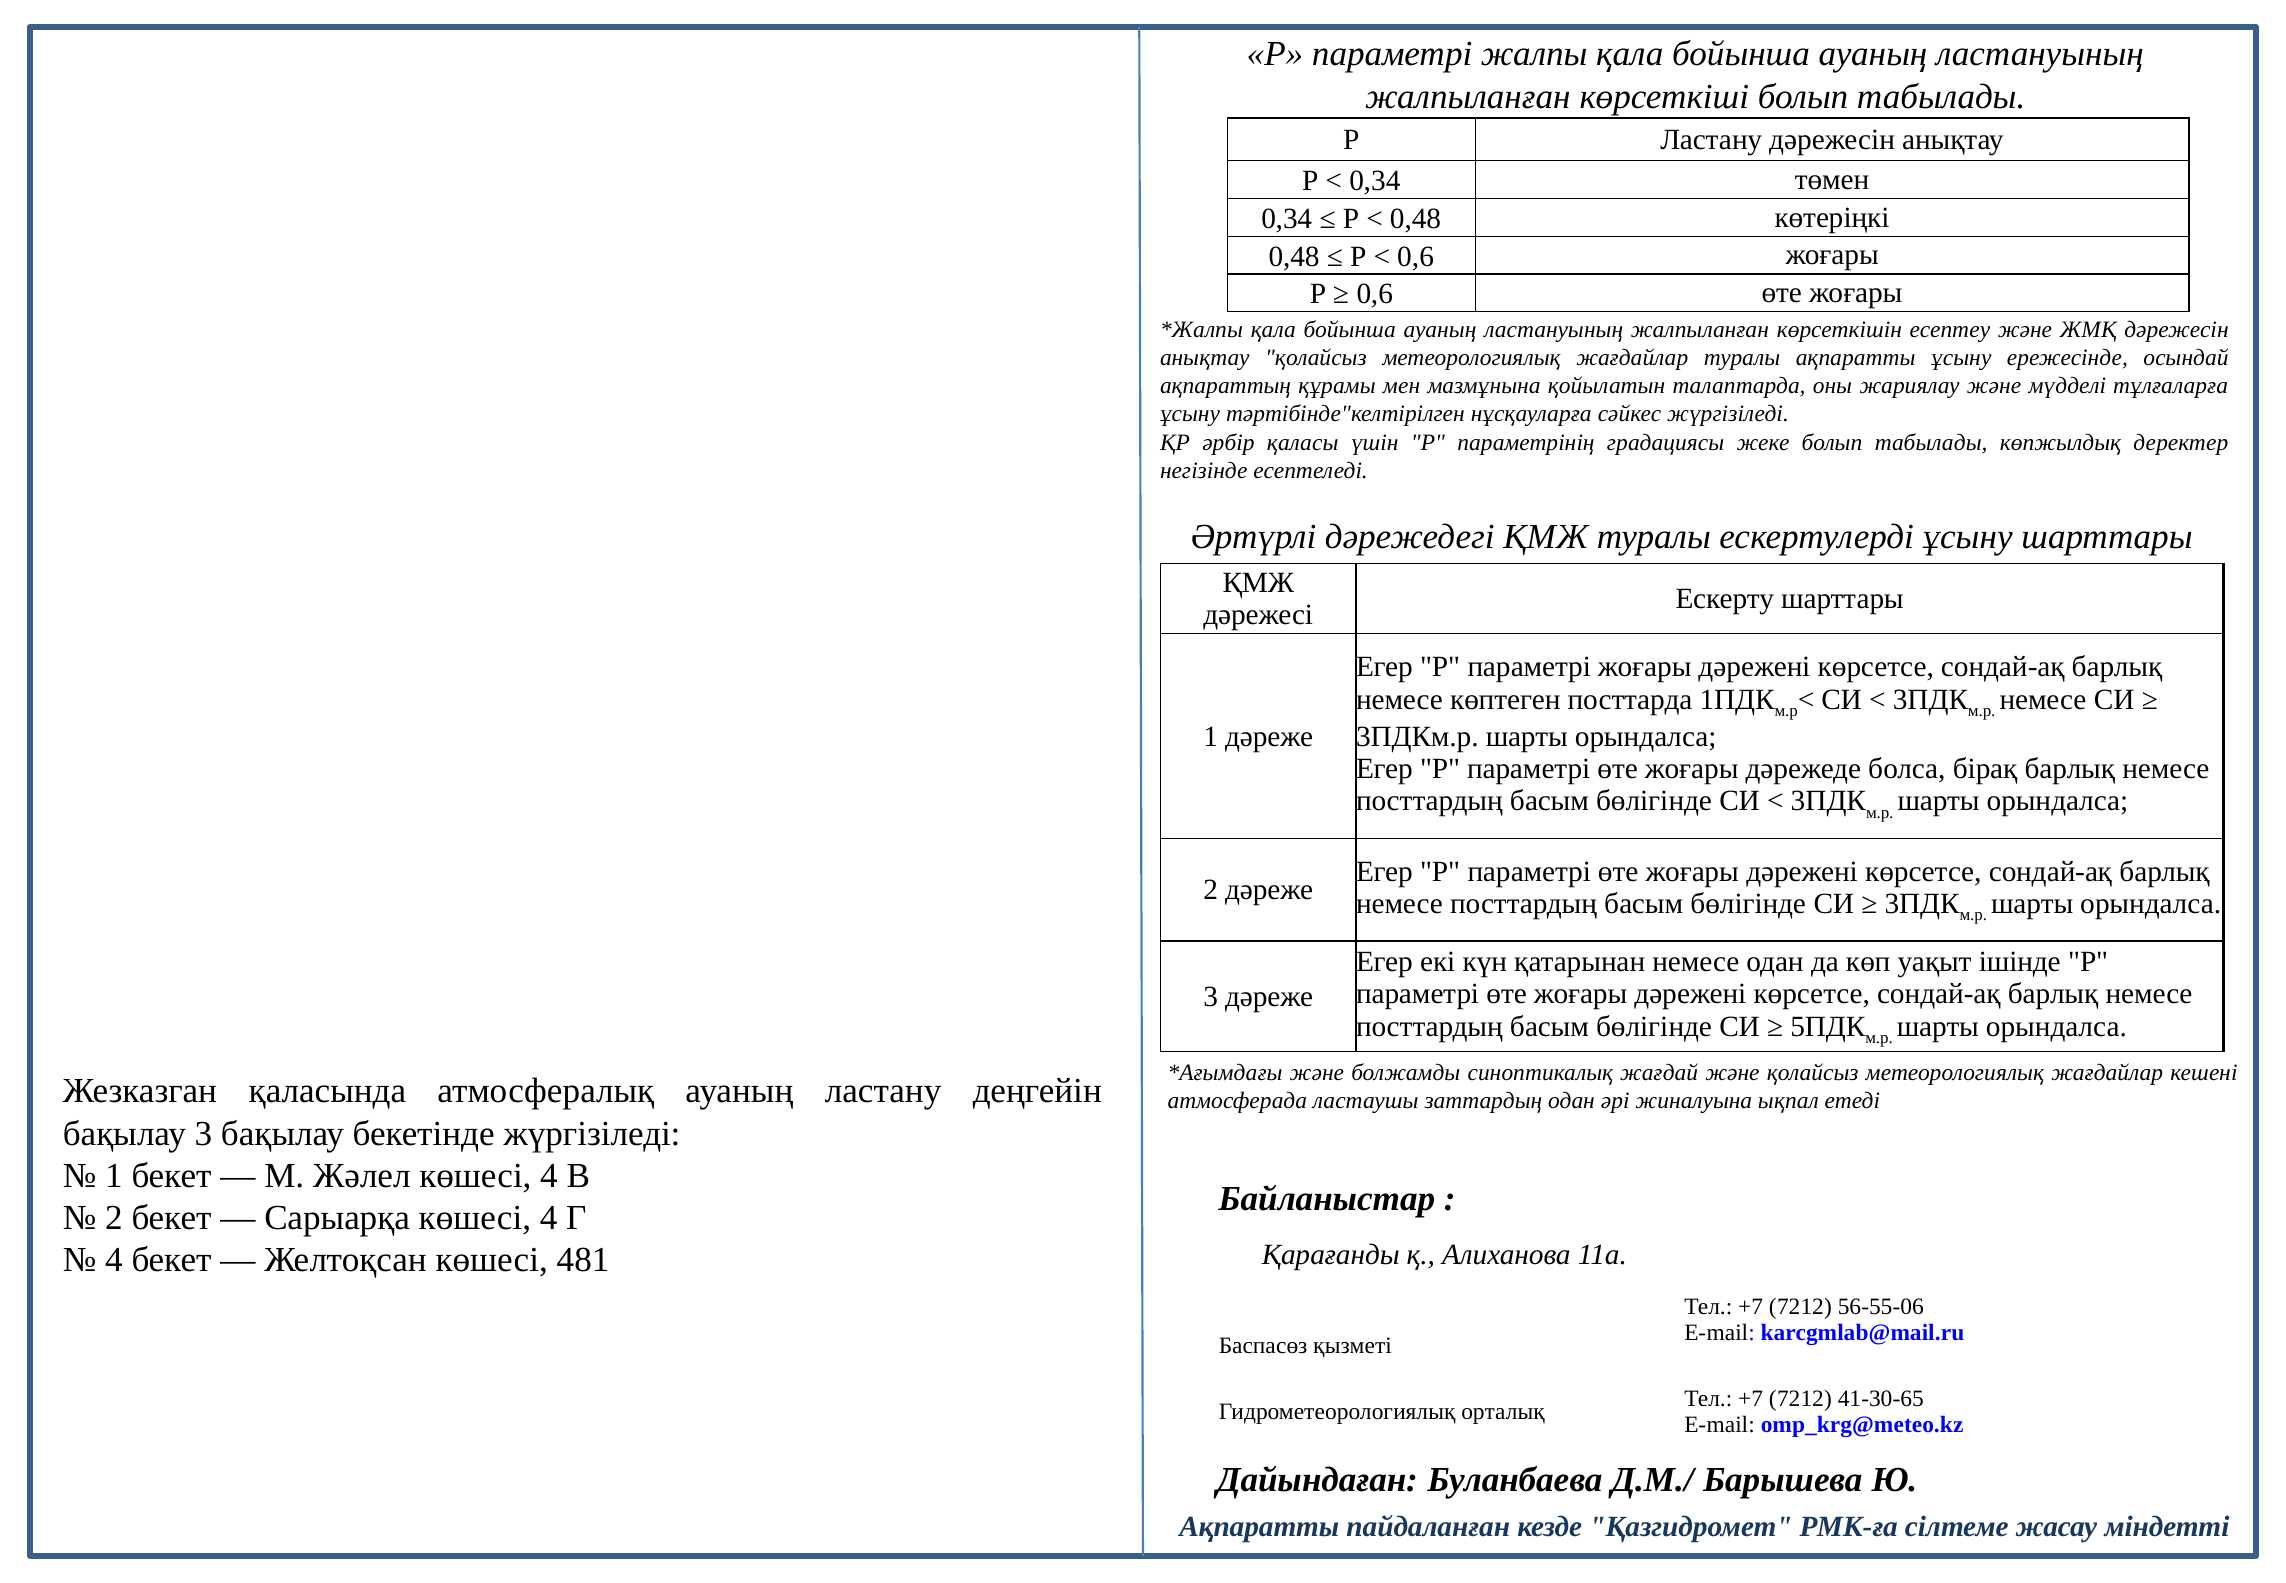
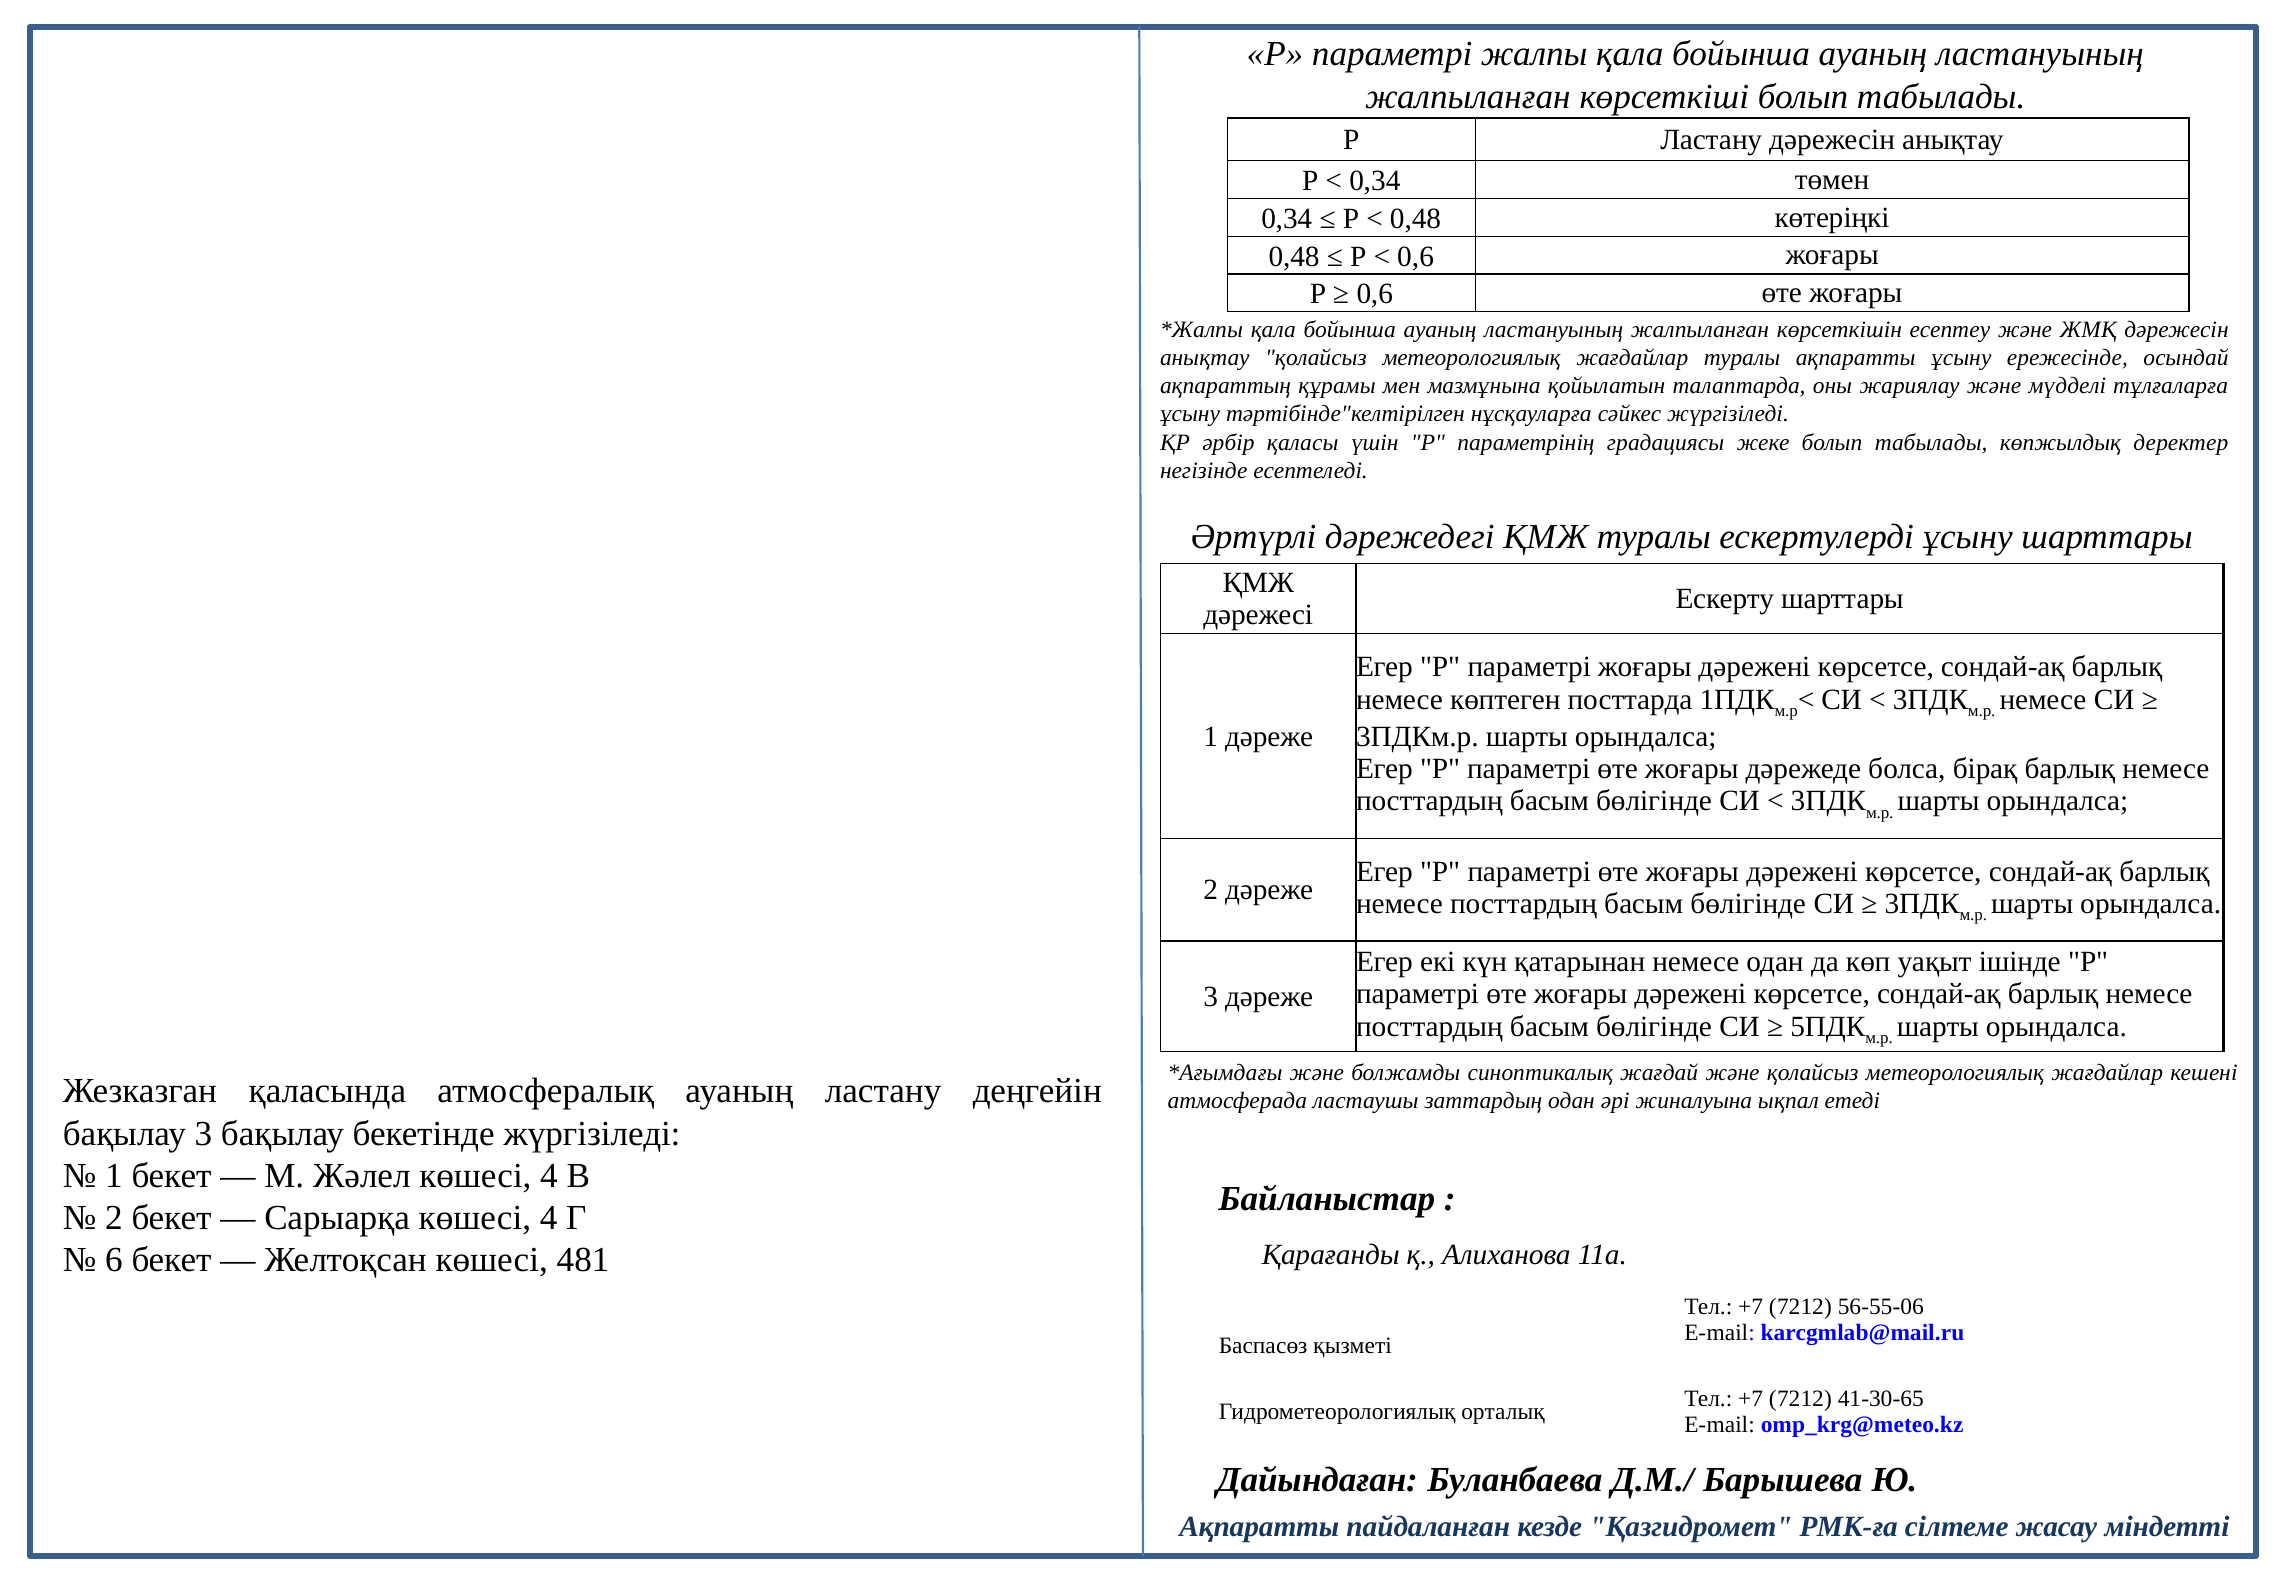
4 at (114, 1260): 4 -> 6
